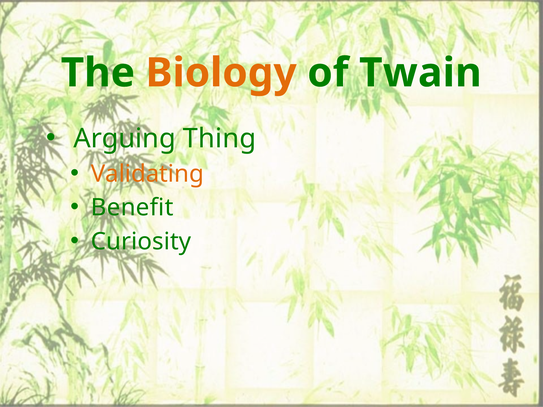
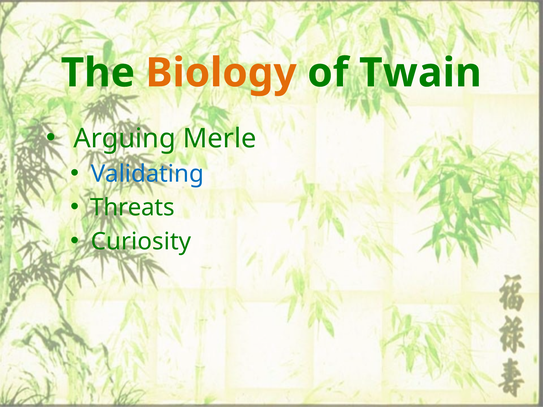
Thing: Thing -> Merle
Validating colour: orange -> blue
Benefit: Benefit -> Threats
